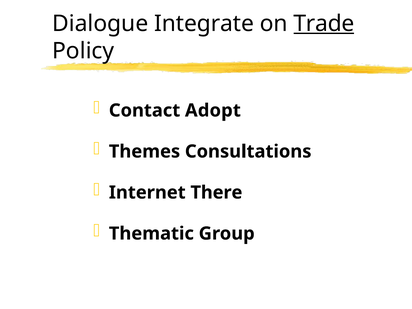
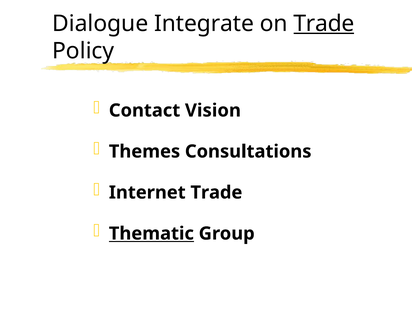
Adopt: Adopt -> Vision
Internet There: There -> Trade
Thematic underline: none -> present
